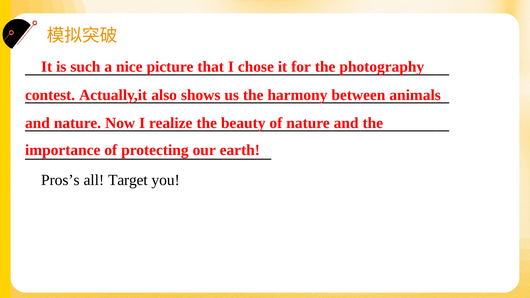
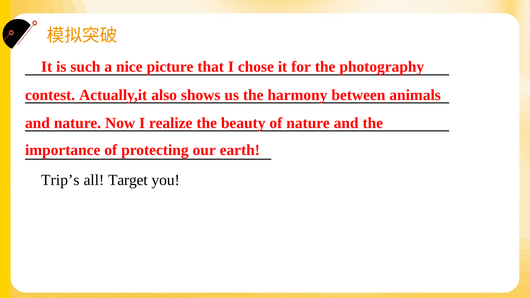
Pros’s: Pros’s -> Trip’s
